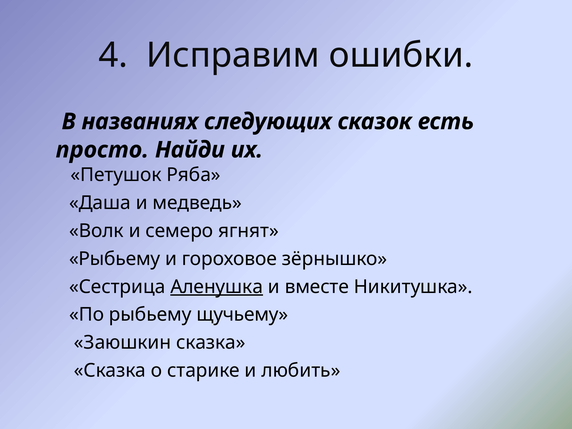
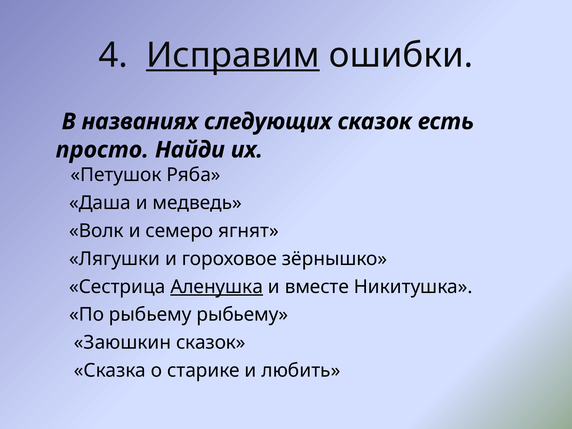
Исправим underline: none -> present
Рыбьему at (115, 259): Рыбьему -> Лягушки
рыбьему щучьему: щучьему -> рыбьему
Заюшкин сказка: сказка -> сказок
